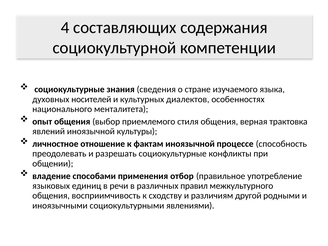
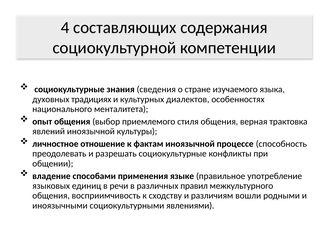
носителей: носителей -> традициях
отбор: отбор -> языке
другой: другой -> вошли
